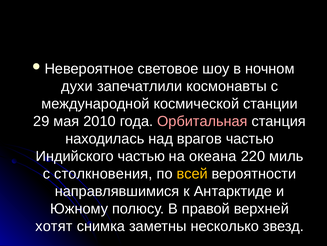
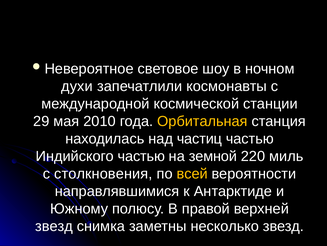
Орбитальная colour: pink -> yellow
врагов: врагов -> частиц
океана: океана -> земной
хотят at (54, 226): хотят -> звезд
